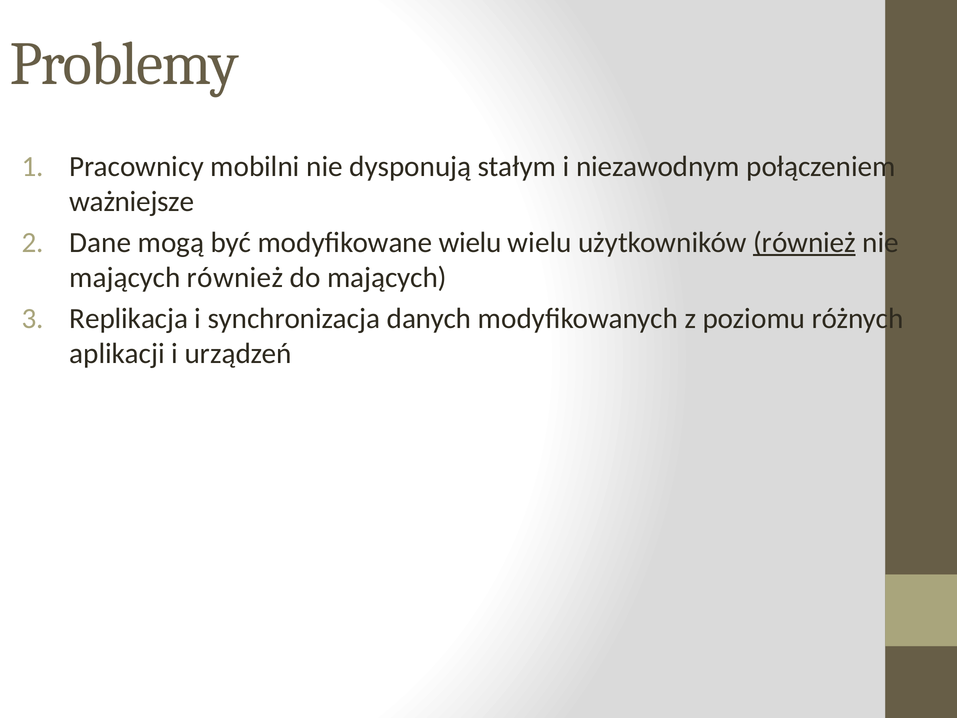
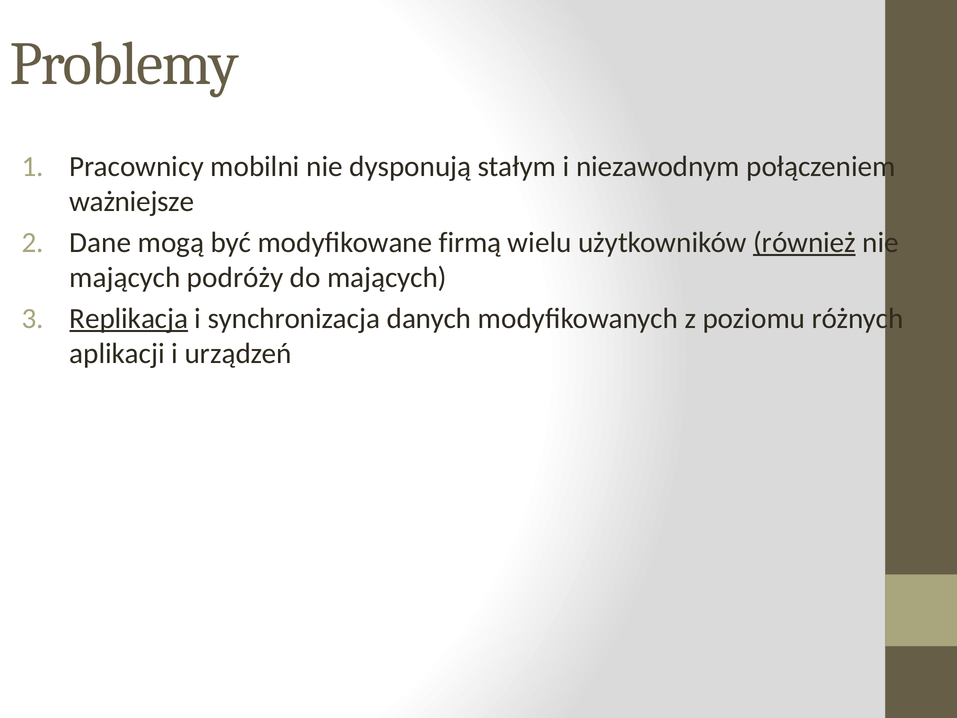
modyfikowane wielu: wielu -> firmą
mających również: również -> podróży
Replikacja underline: none -> present
